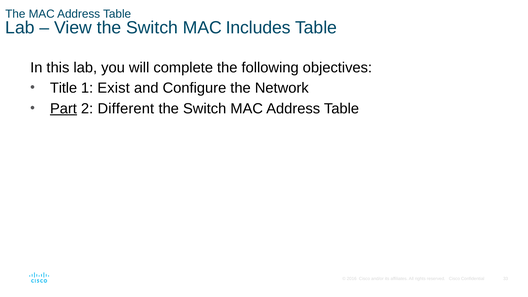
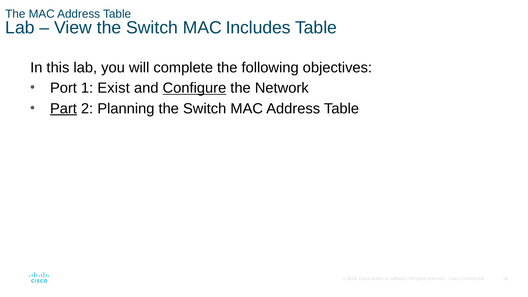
Title: Title -> Port
Configure underline: none -> present
Different: Different -> Planning
